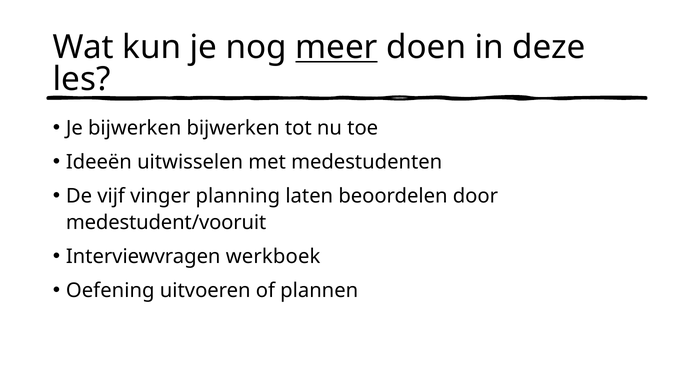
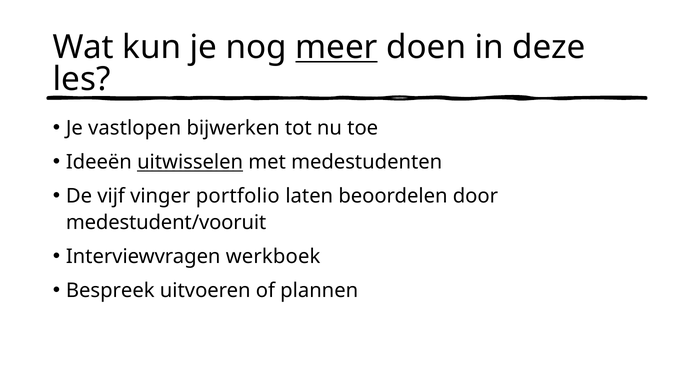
Je bijwerken: bijwerken -> vastlopen
uitwisselen underline: none -> present
planning: planning -> portfolio
Oefening: Oefening -> Bespreek
